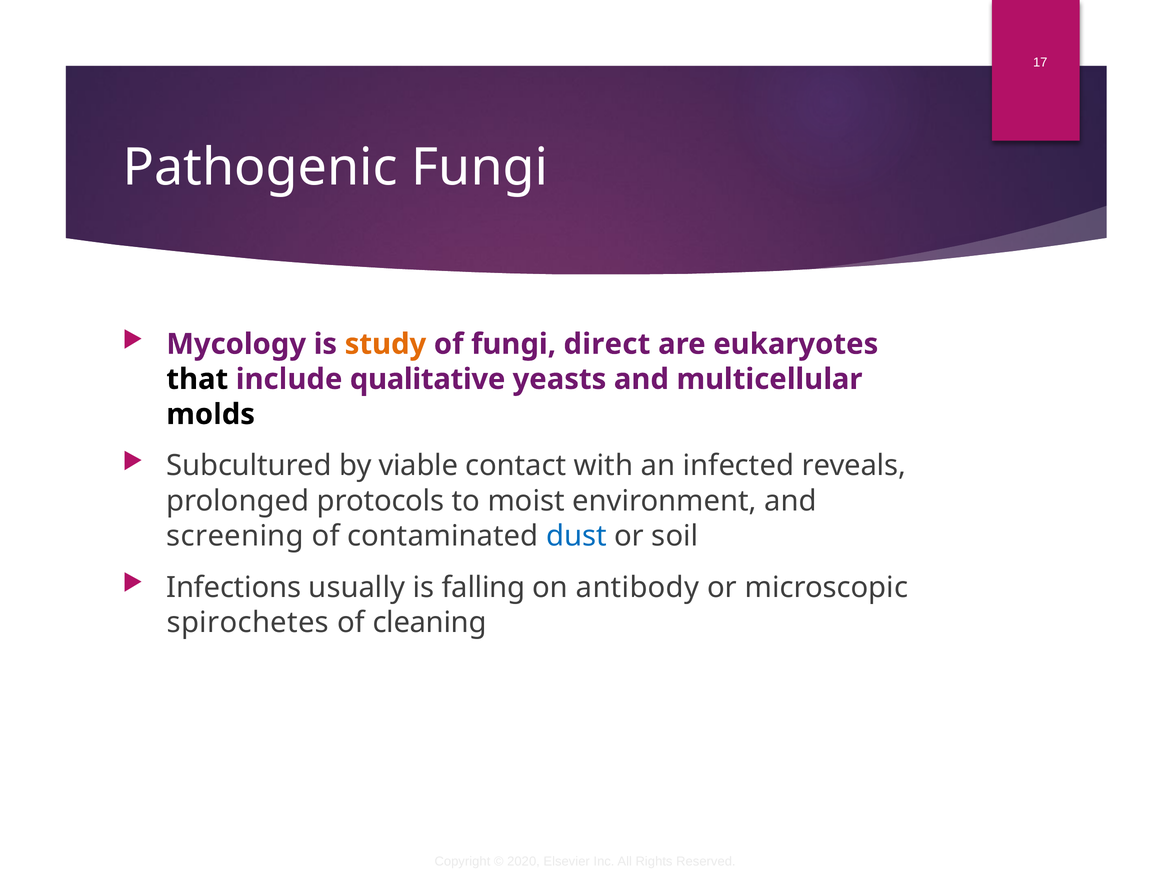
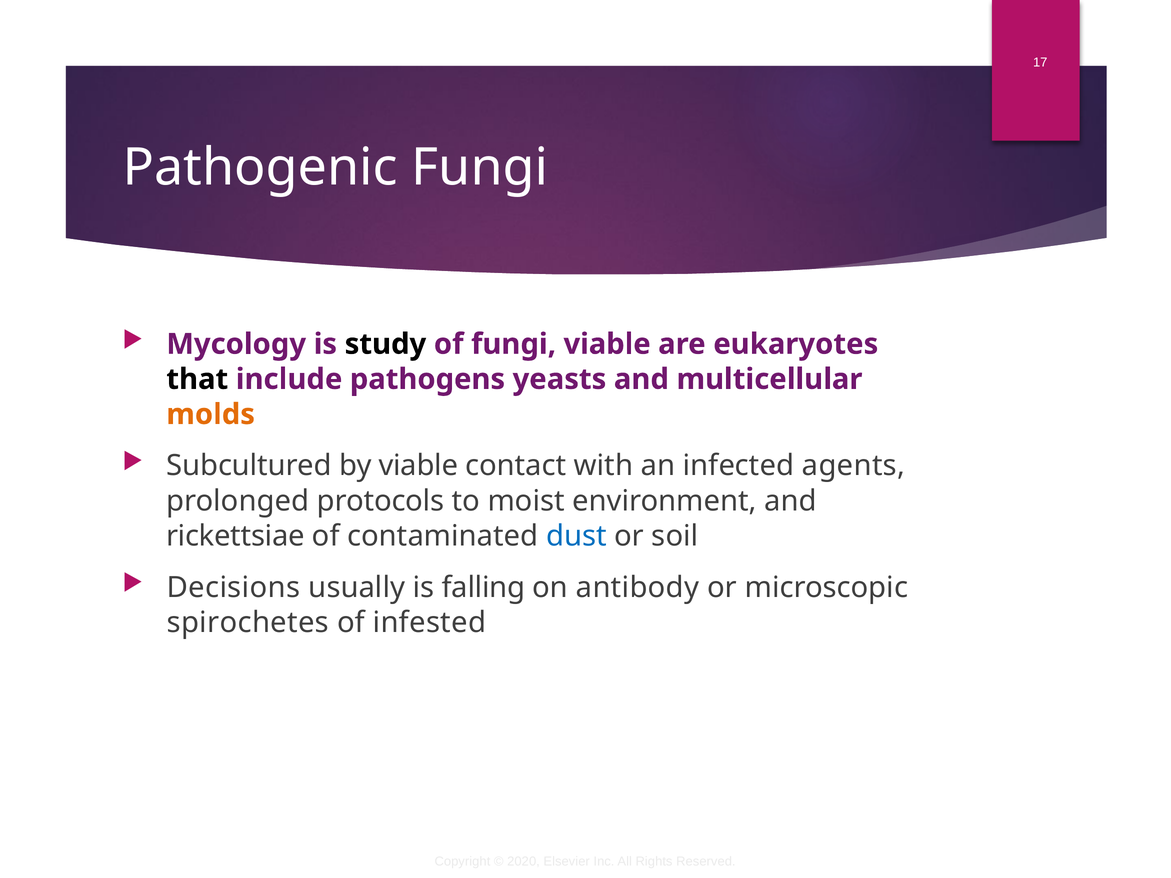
study colour: orange -> black
fungi direct: direct -> viable
qualitative: qualitative -> pathogens
molds colour: black -> orange
reveals: reveals -> agents
screening: screening -> rickettsiae
Infections: Infections -> Decisions
cleaning: cleaning -> infested
